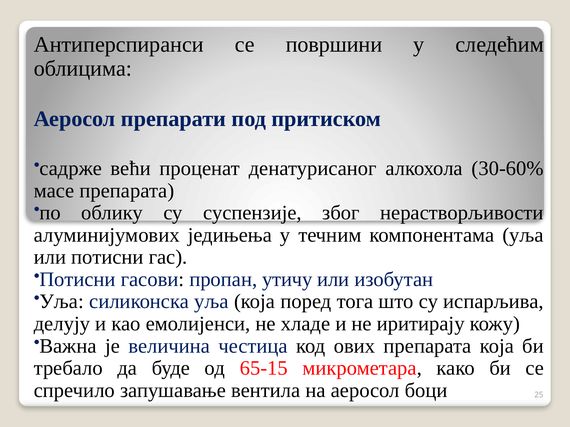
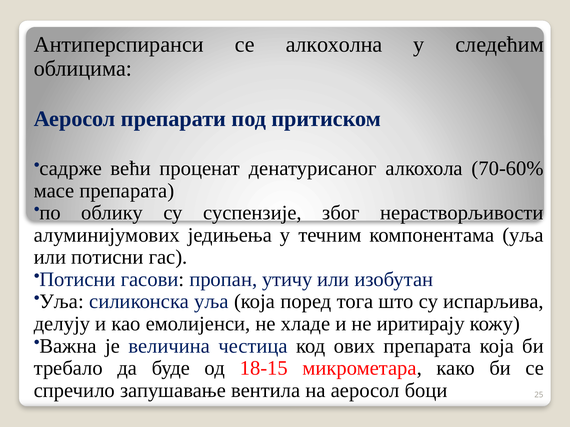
површини: површини -> алкохолна
30-60%: 30-60% -> 70-60%
65-15: 65-15 -> 18-15
